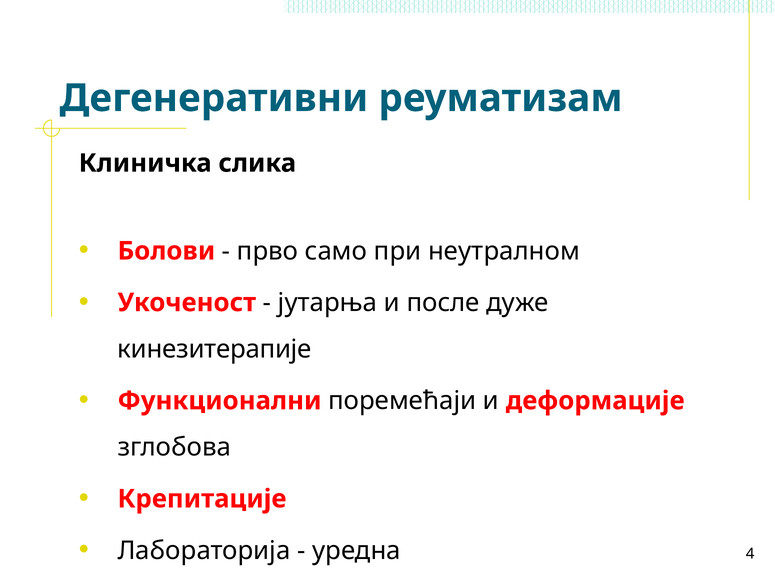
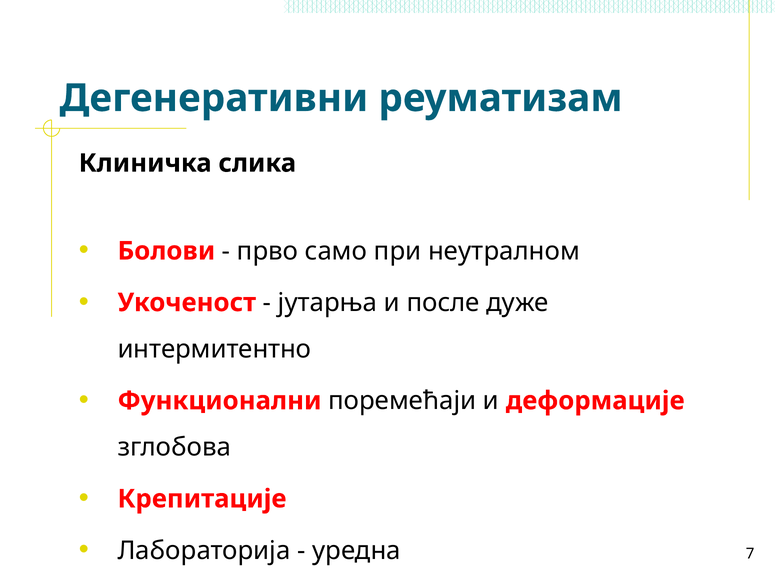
кинезитерапије: кинезитерапије -> интермитентно
4: 4 -> 7
